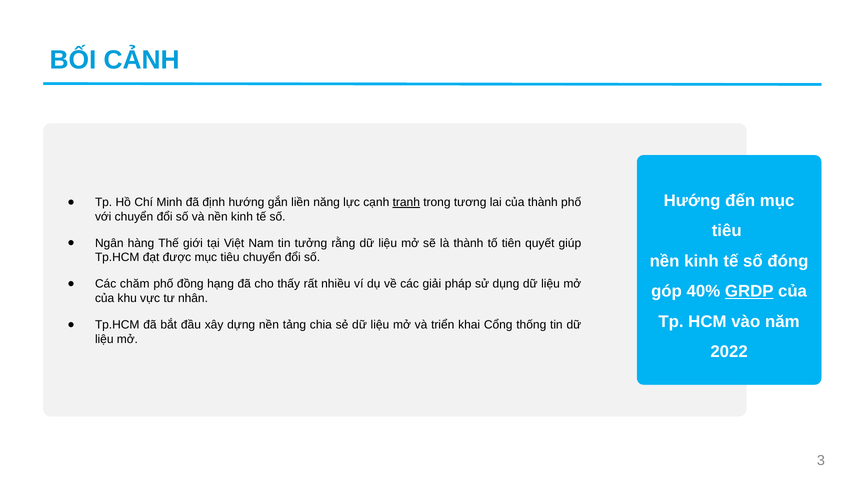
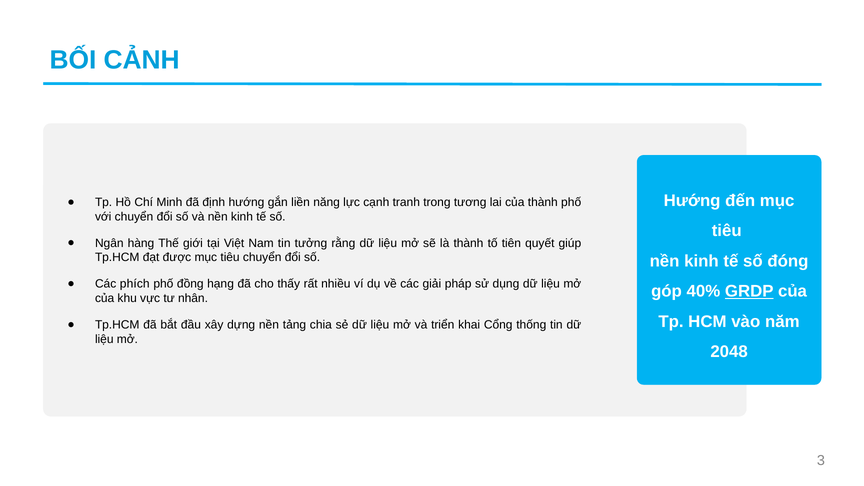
tranh underline: present -> none
chăm: chăm -> phích
2022: 2022 -> 2048
